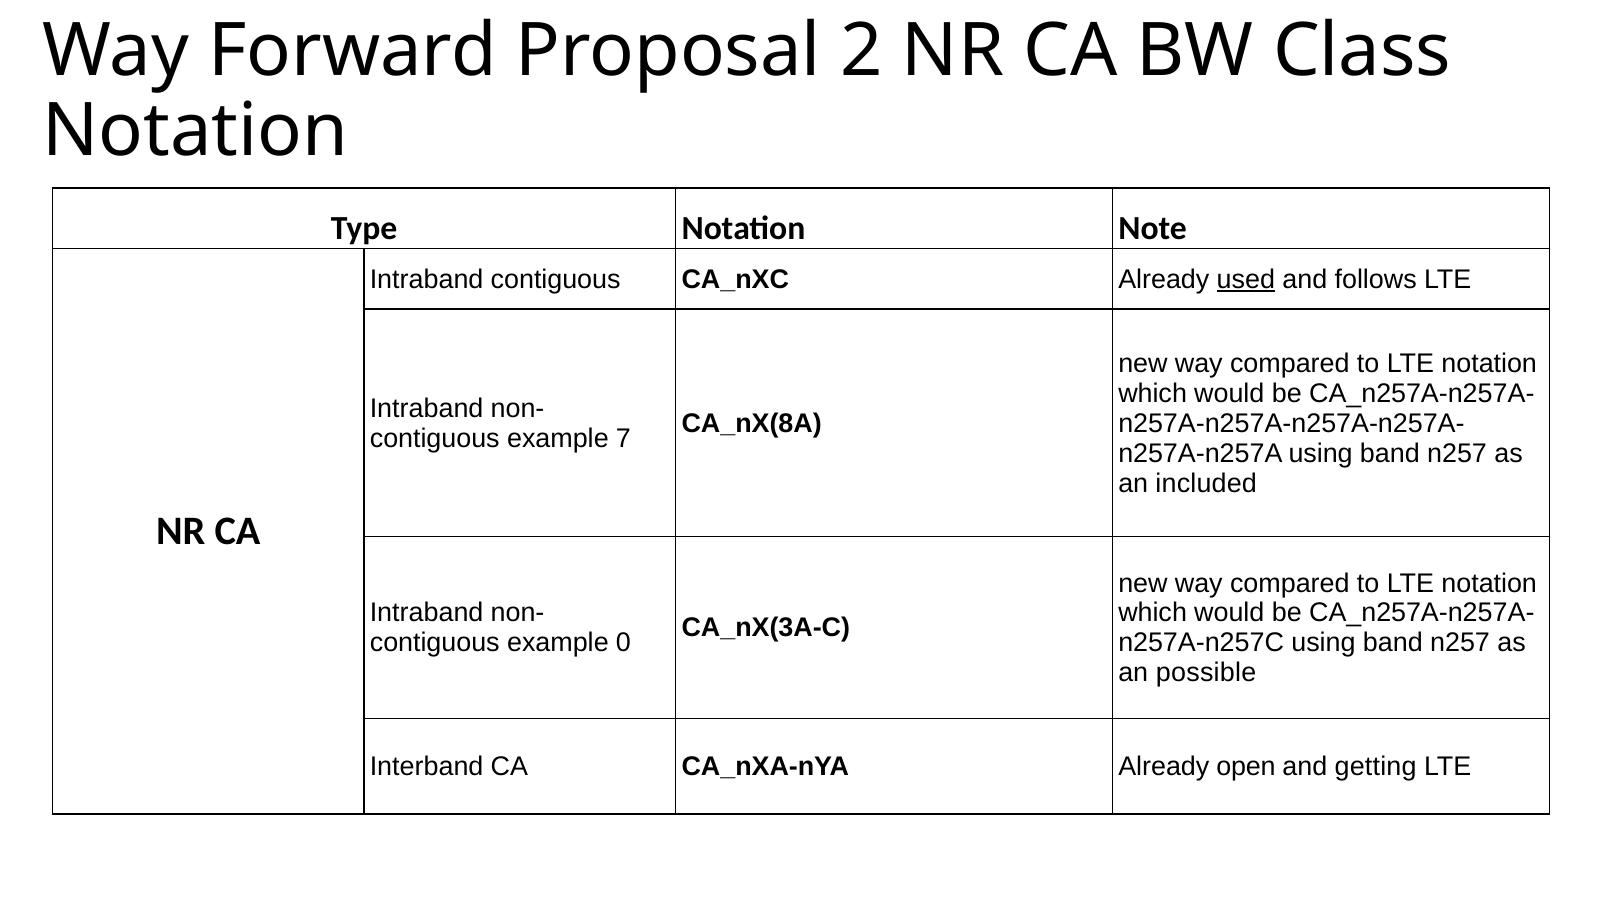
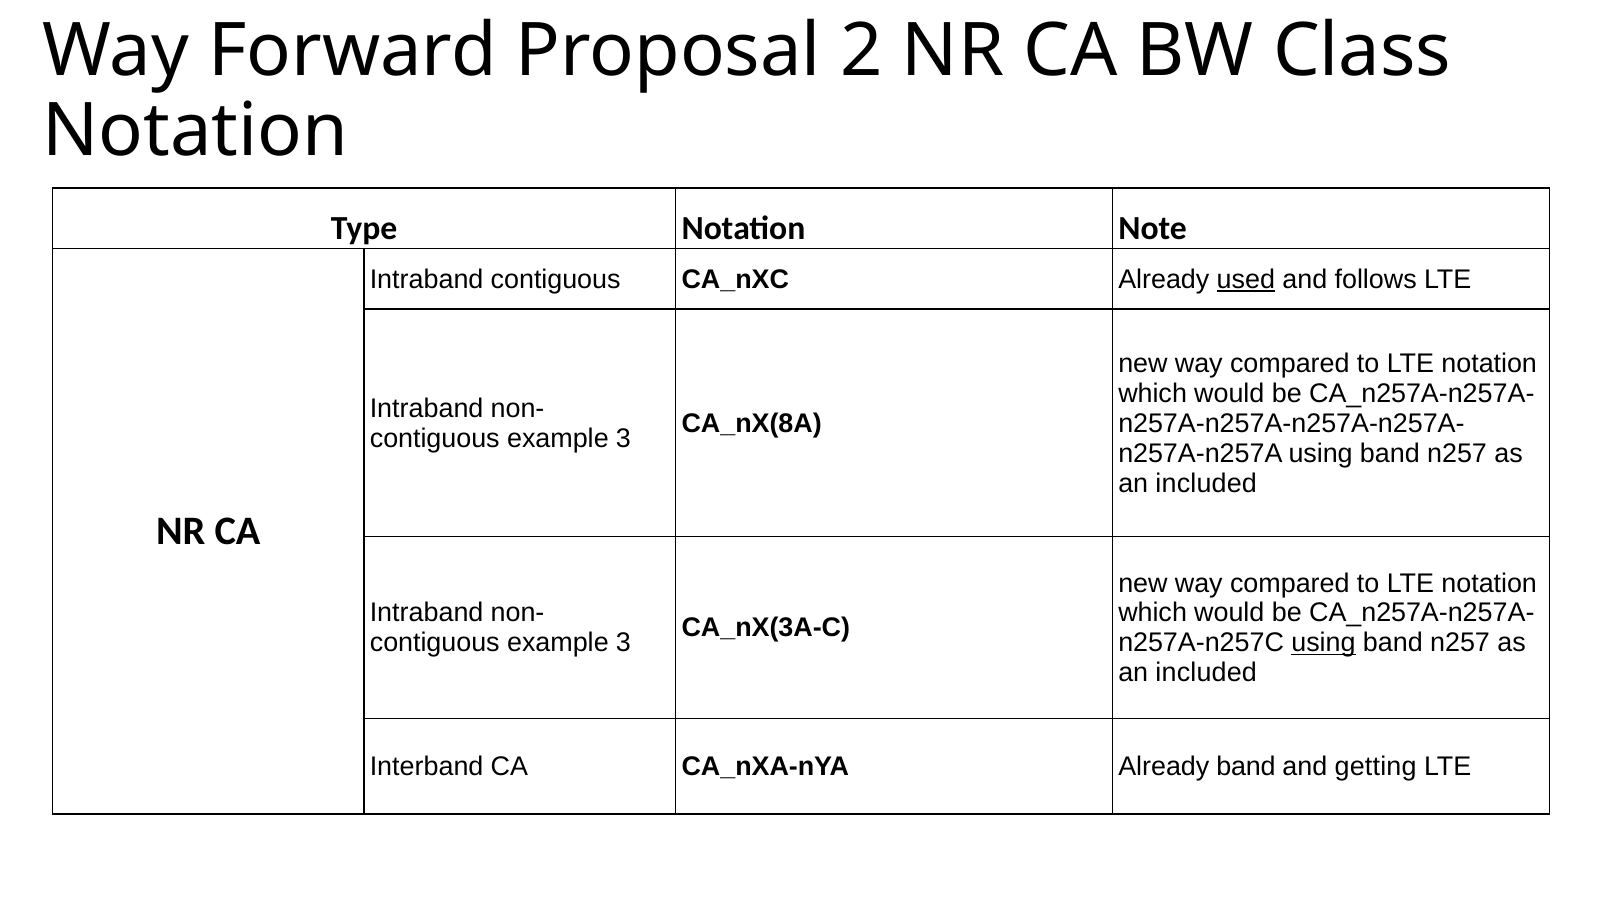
7 at (623, 438): 7 -> 3
0 at (623, 643): 0 -> 3
using at (1323, 643) underline: none -> present
possible at (1206, 673): possible -> included
Already open: open -> band
